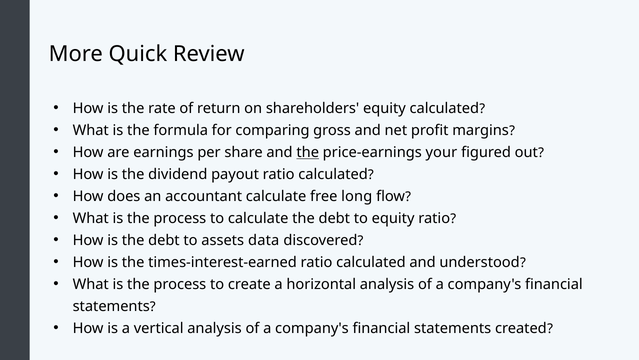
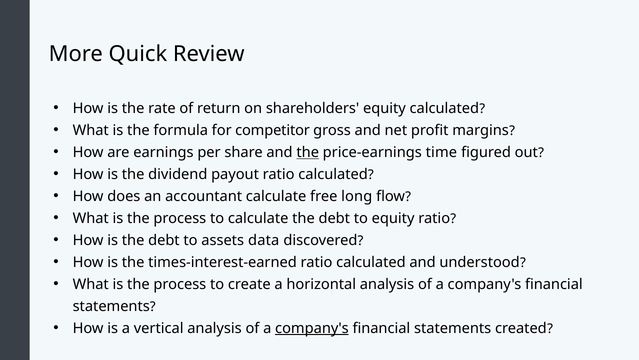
comparing: comparing -> competitor
your: your -> time
company's at (312, 328) underline: none -> present
